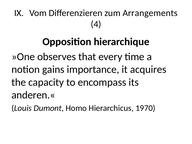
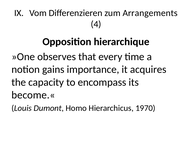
anderen.«: anderen.« -> become.«
